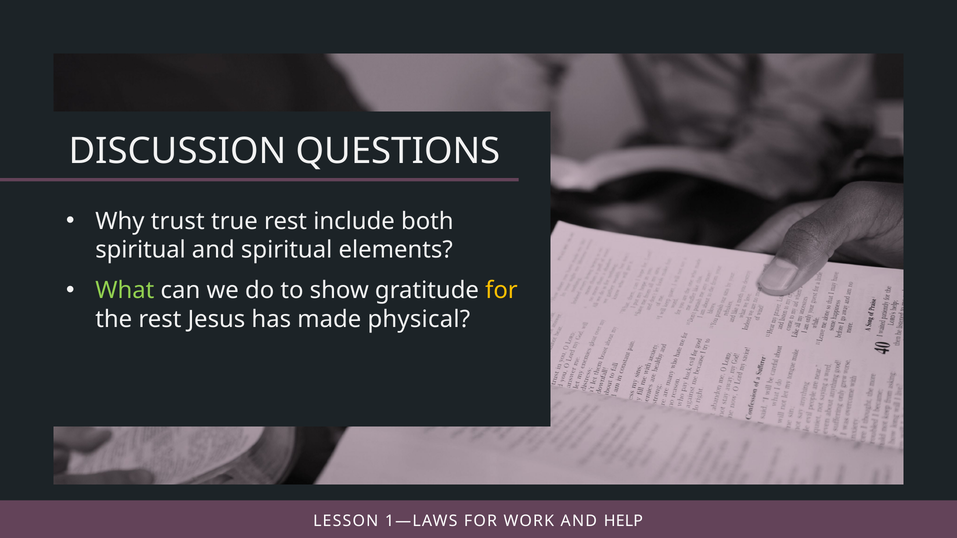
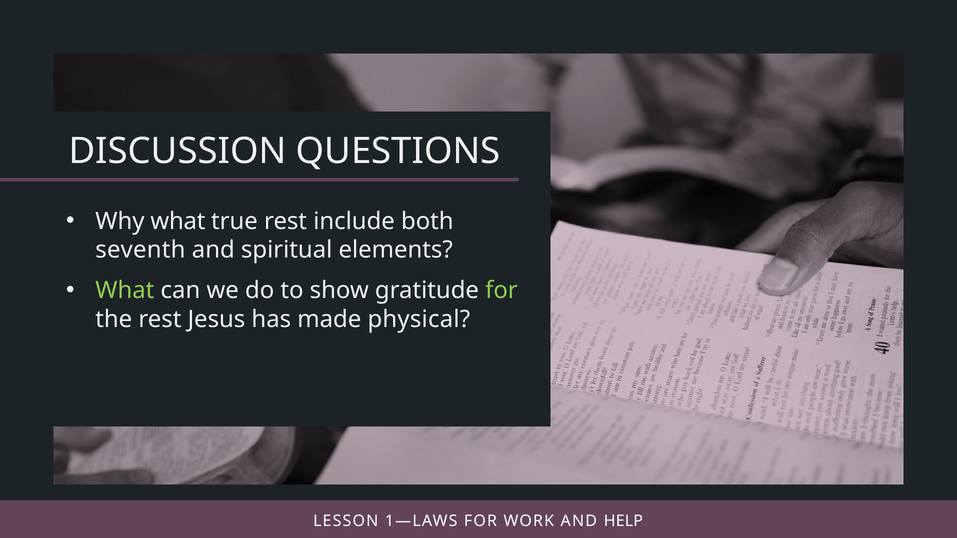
Why trust: trust -> what
spiritual at (141, 250): spiritual -> seventh
for at (501, 291) colour: yellow -> light green
